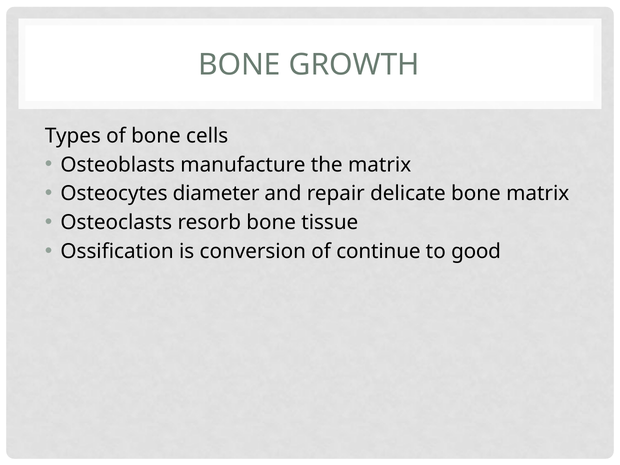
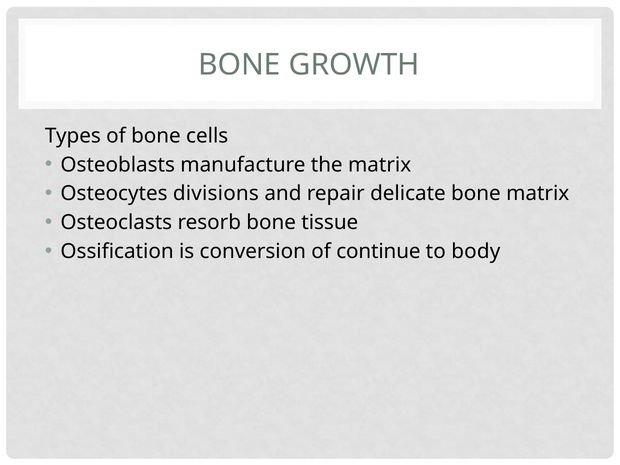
diameter: diameter -> divisions
good: good -> body
